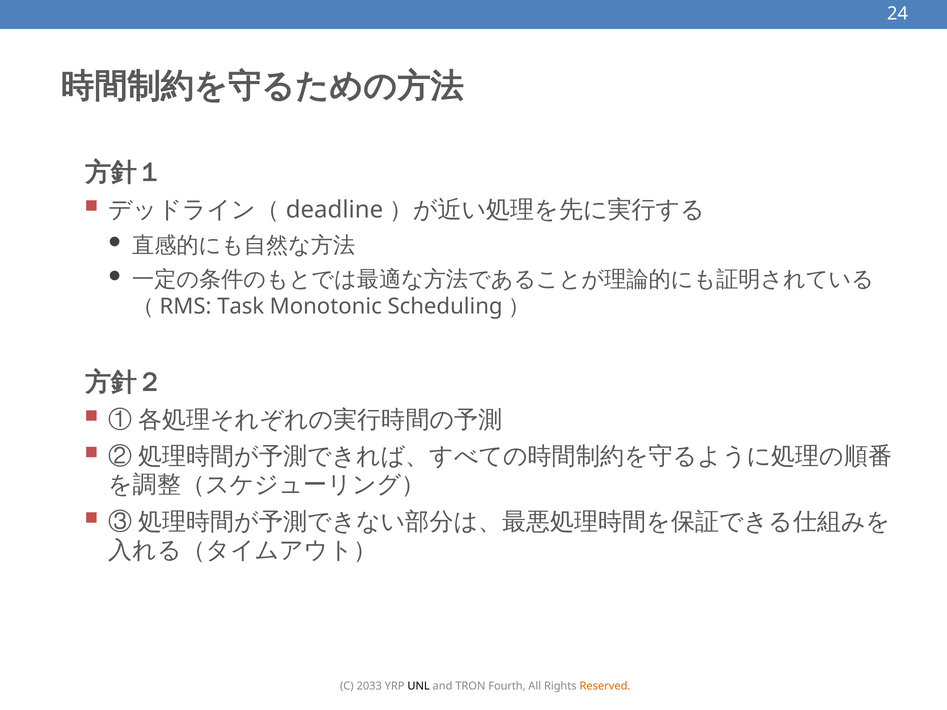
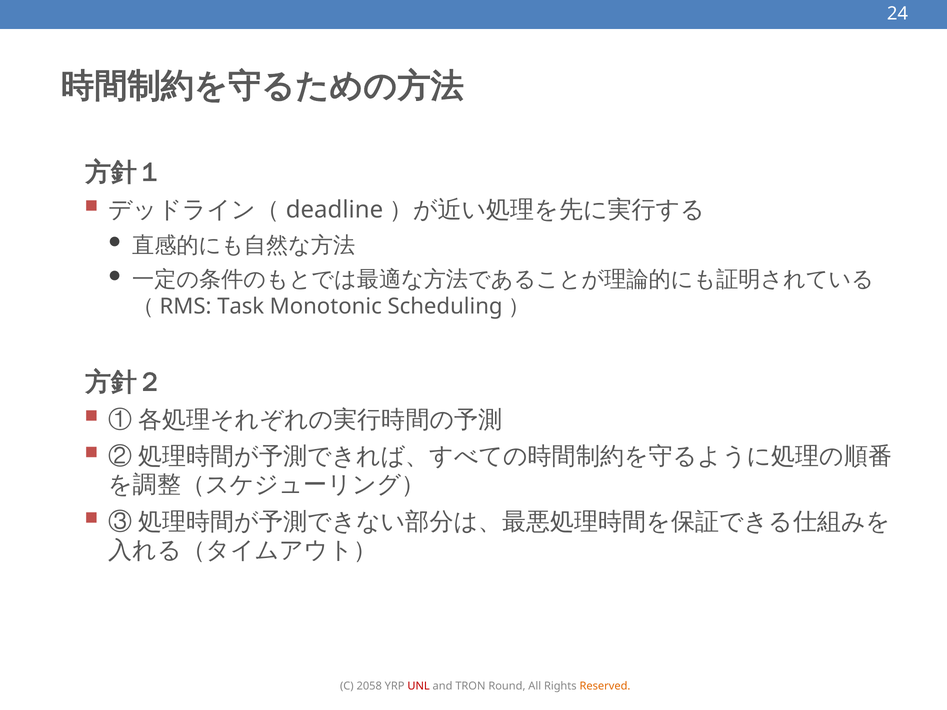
2033: 2033 -> 2058
UNL colour: black -> red
Fourth: Fourth -> Round
